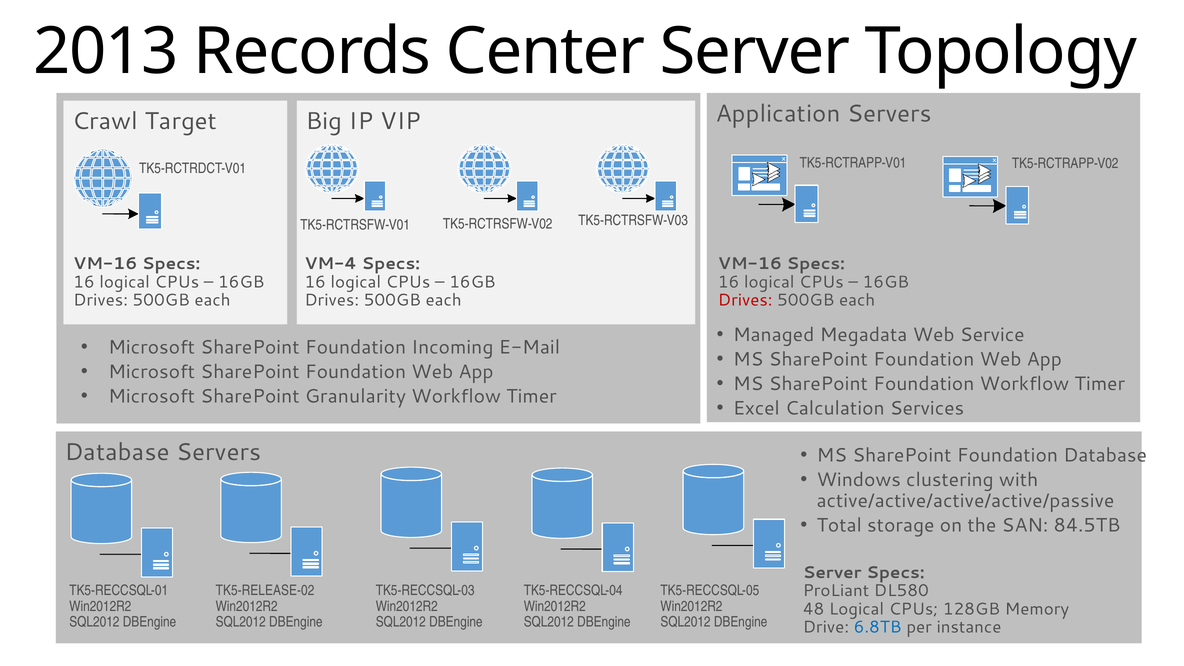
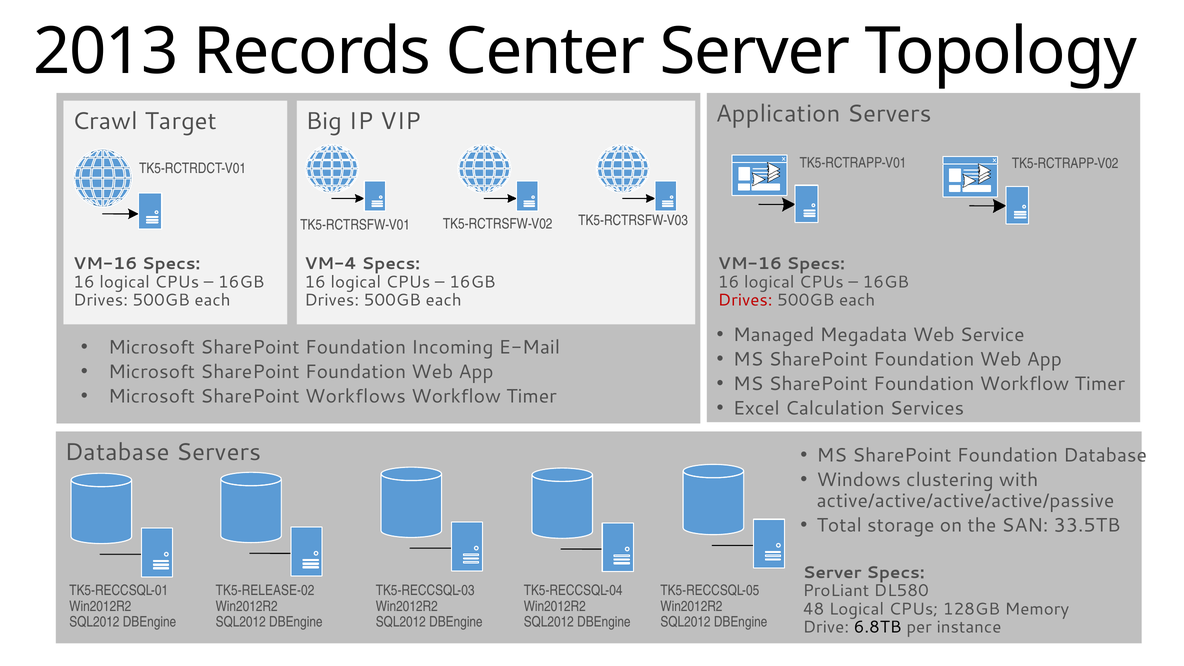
Granularity: Granularity -> Workflows
84.5TB: 84.5TB -> 33.5TB
6.8TB colour: blue -> black
